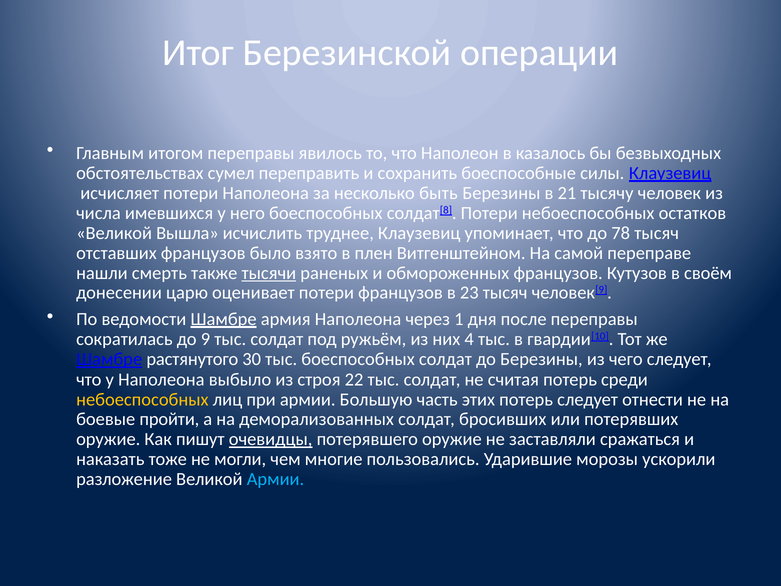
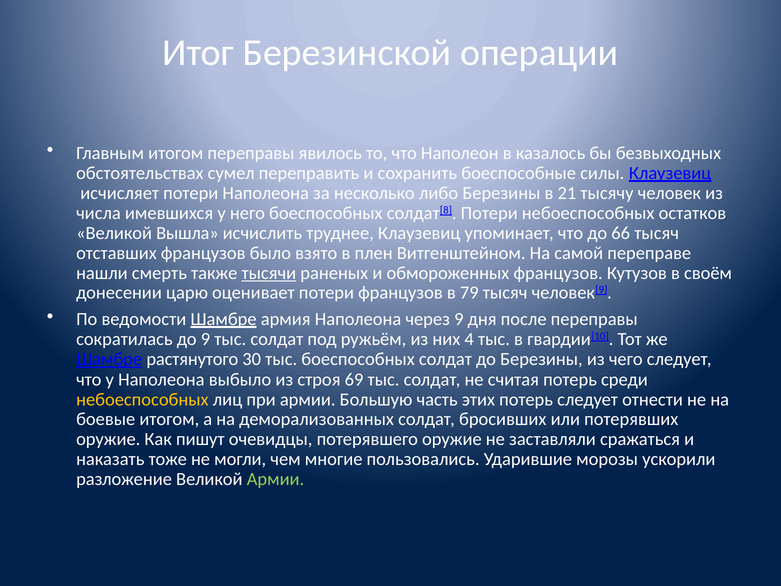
быть: быть -> либо
78: 78 -> 66
23: 23 -> 79
через 1: 1 -> 9
22: 22 -> 69
боевые пройти: пройти -> итогом
очевидцы underline: present -> none
Армии at (275, 479) colour: light blue -> light green
